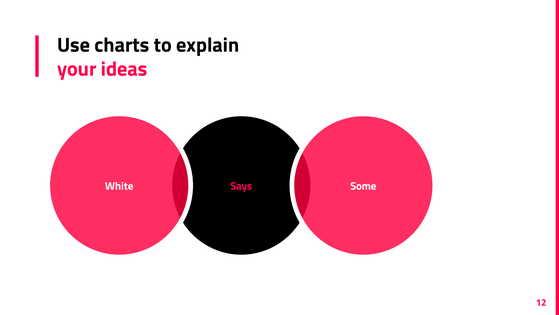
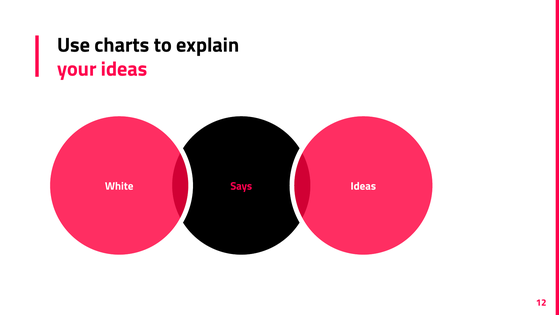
White Some: Some -> Ideas
